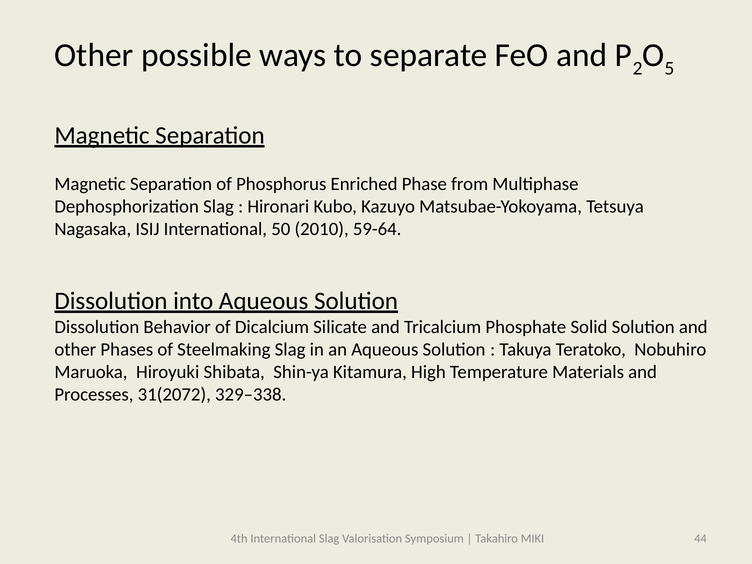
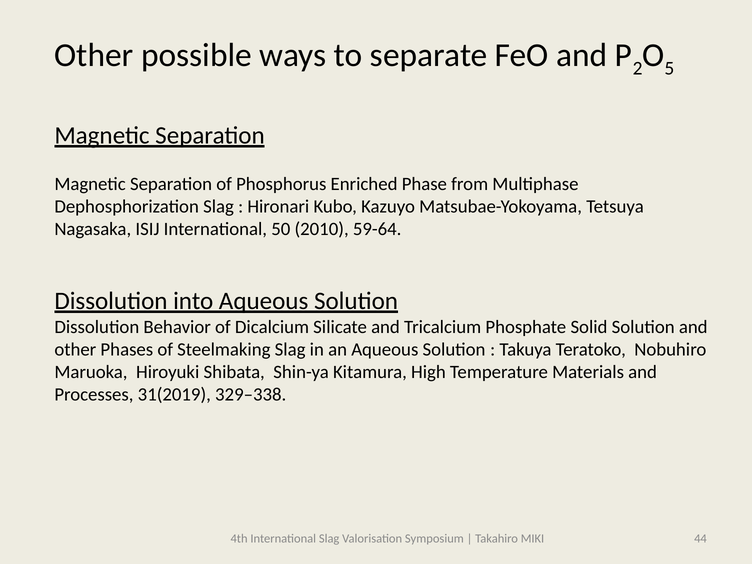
31(2072: 31(2072 -> 31(2019
